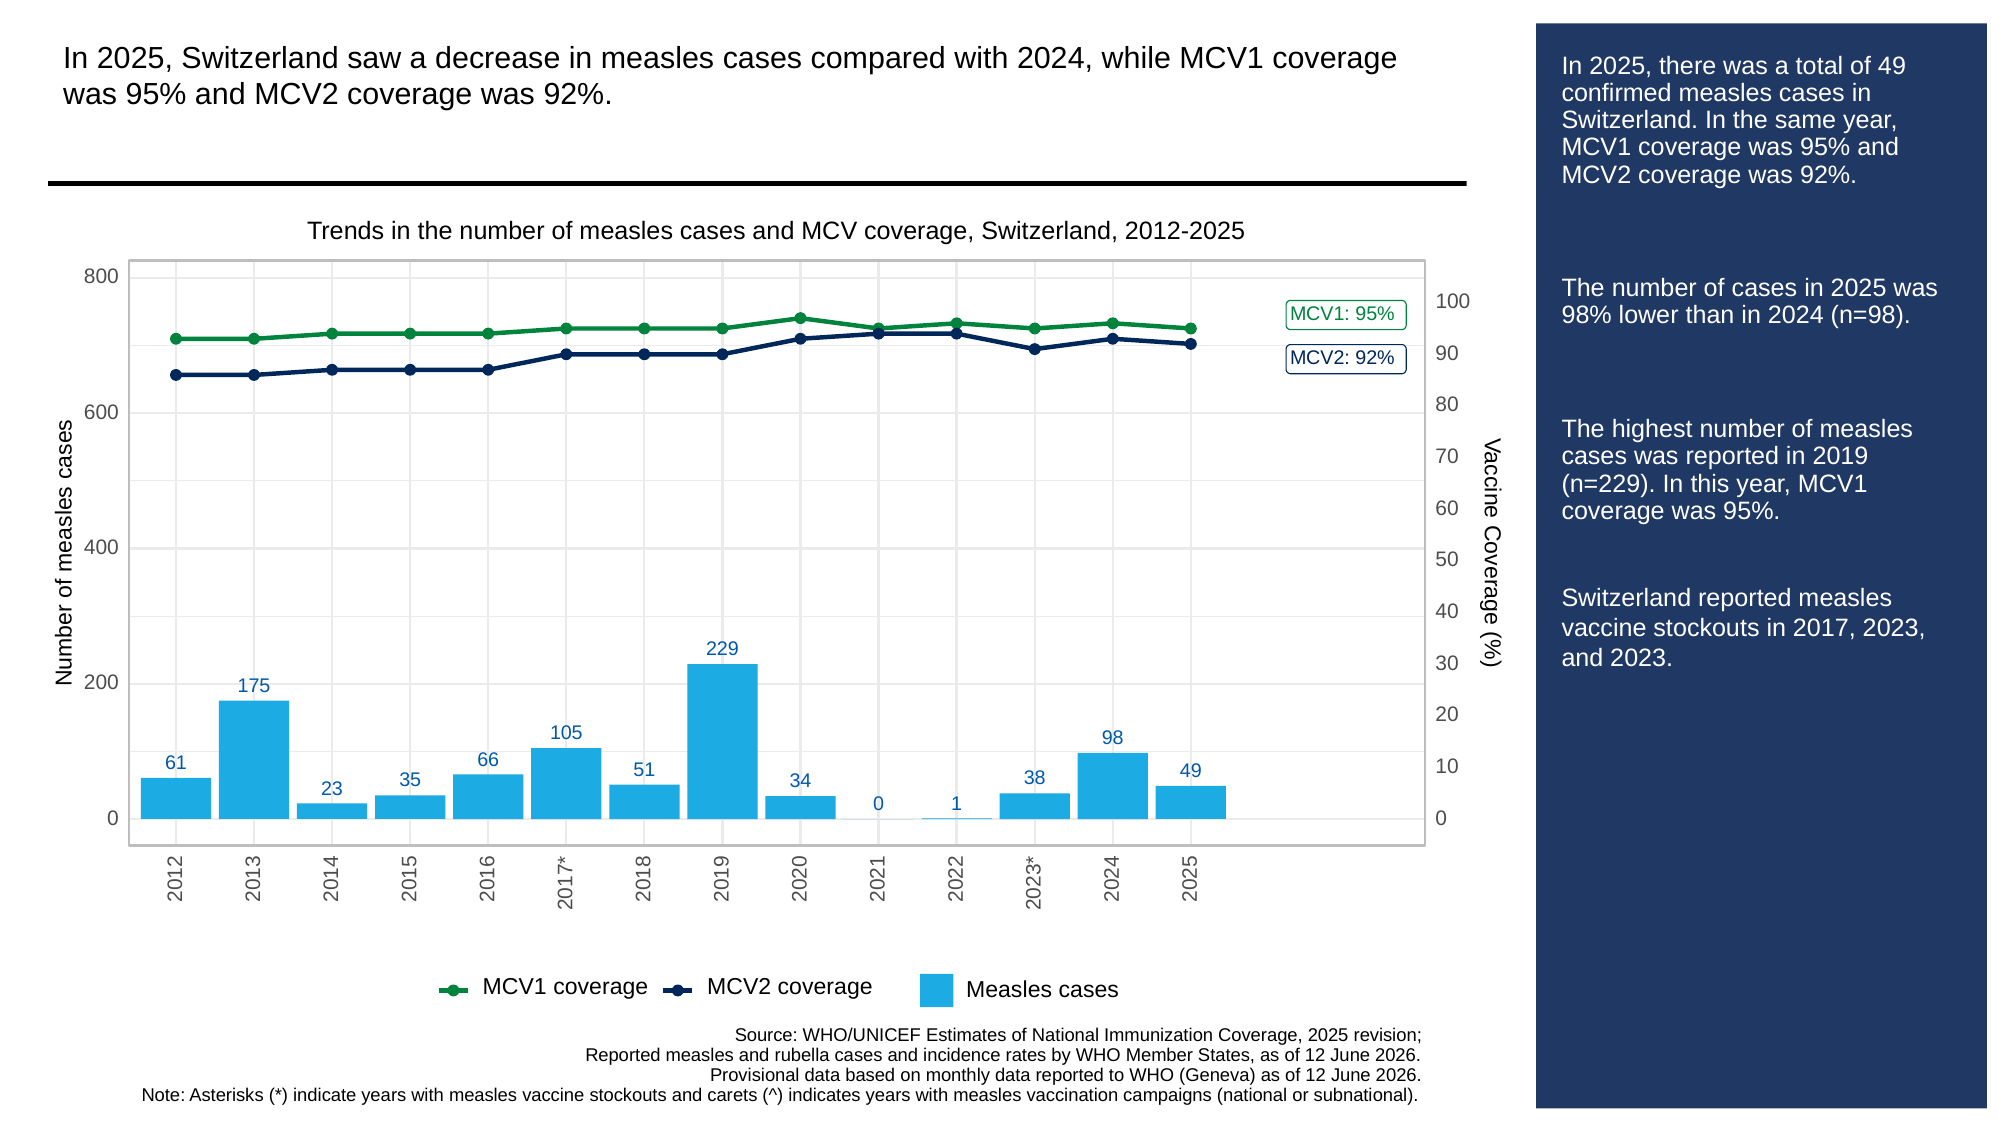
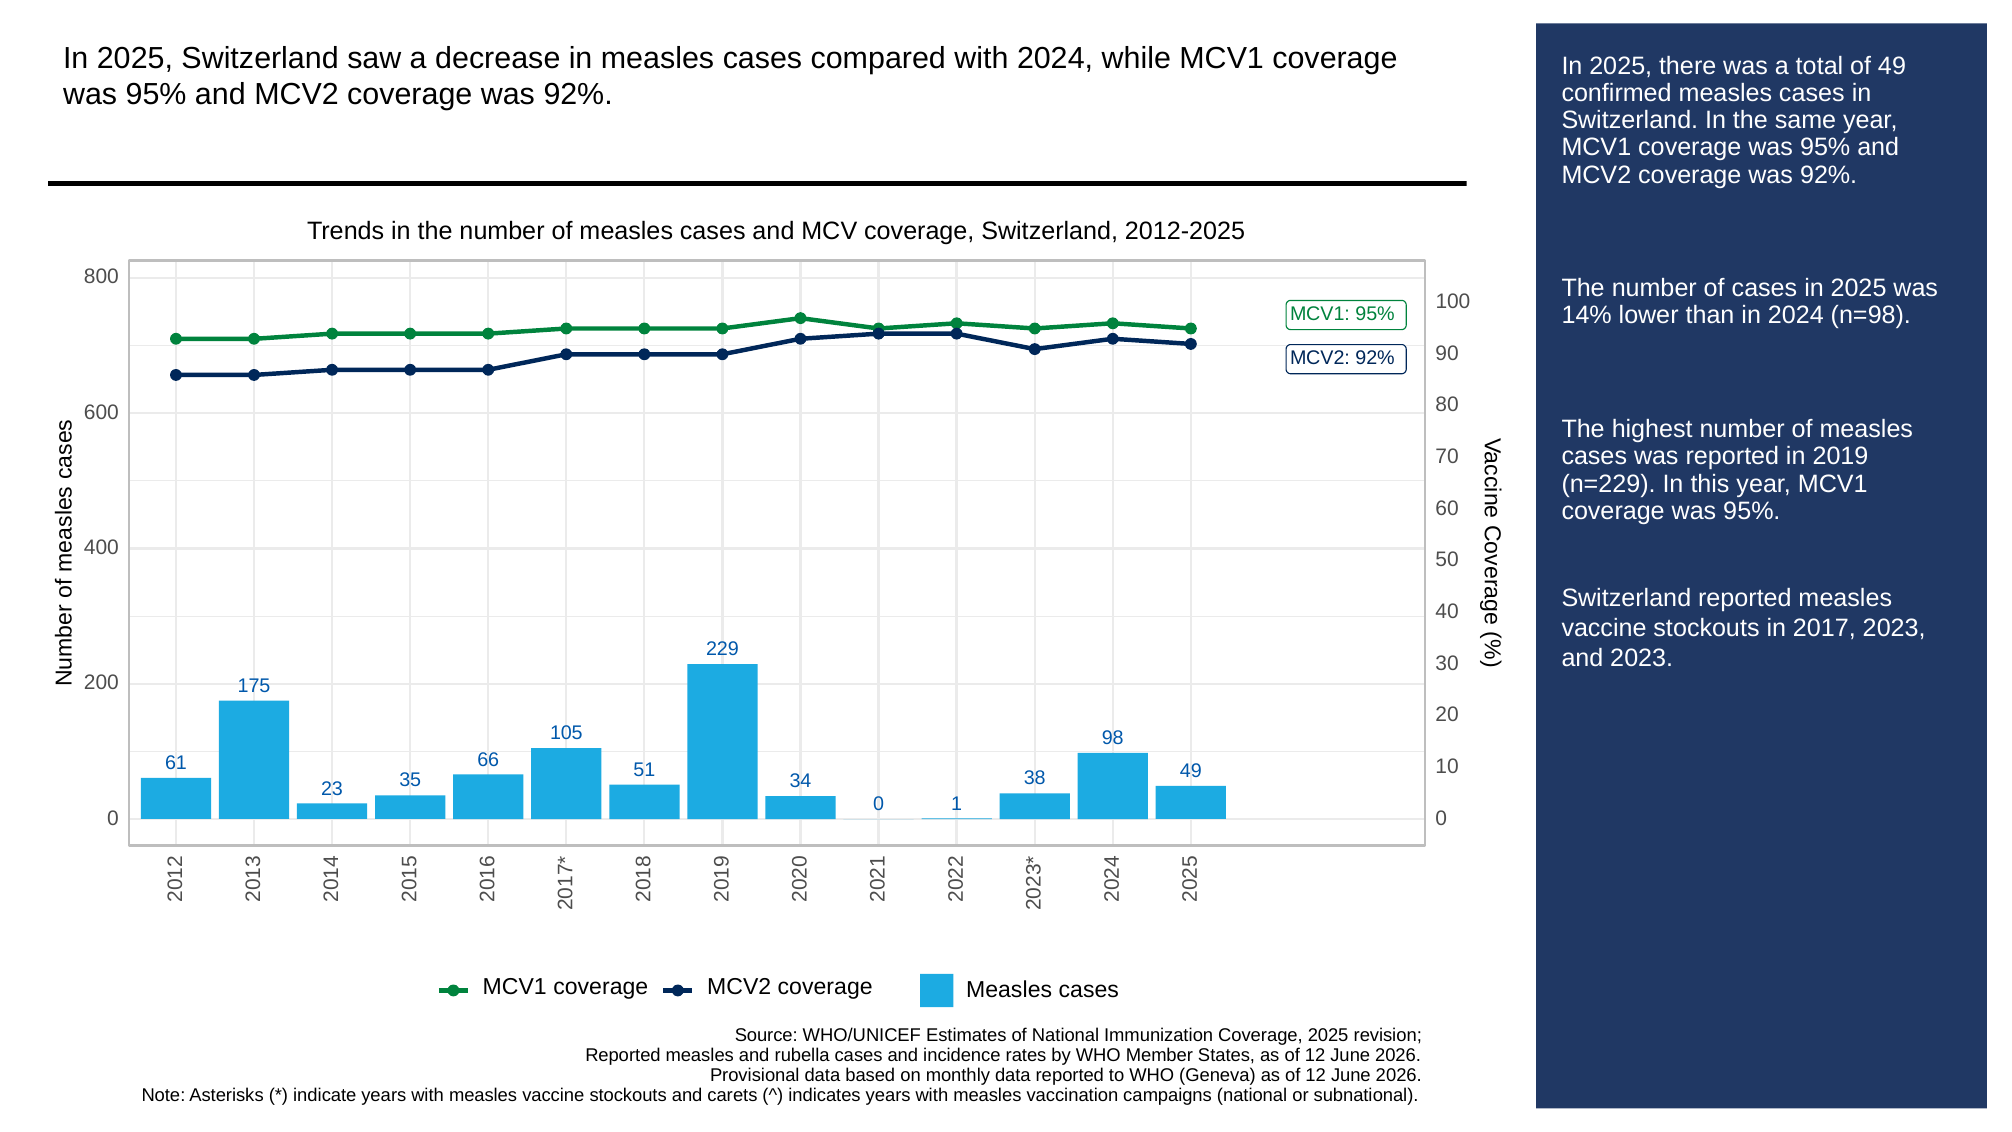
98%: 98% -> 14%
